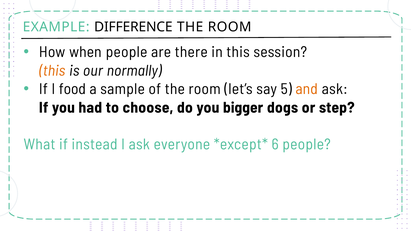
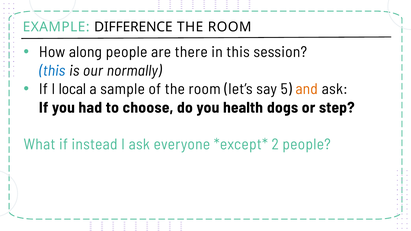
when: when -> along
this at (52, 71) colour: orange -> blue
food: food -> local
bigger: bigger -> health
6: 6 -> 2
